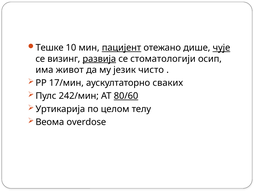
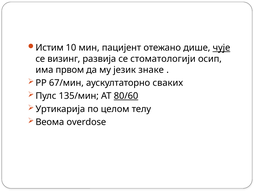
Тешке: Тешке -> Истим
пацијент underline: present -> none
развија underline: present -> none
живот: живот -> првом
чисто: чисто -> знаке
17/мин: 17/мин -> 67/мин
242/мин: 242/мин -> 135/мин
